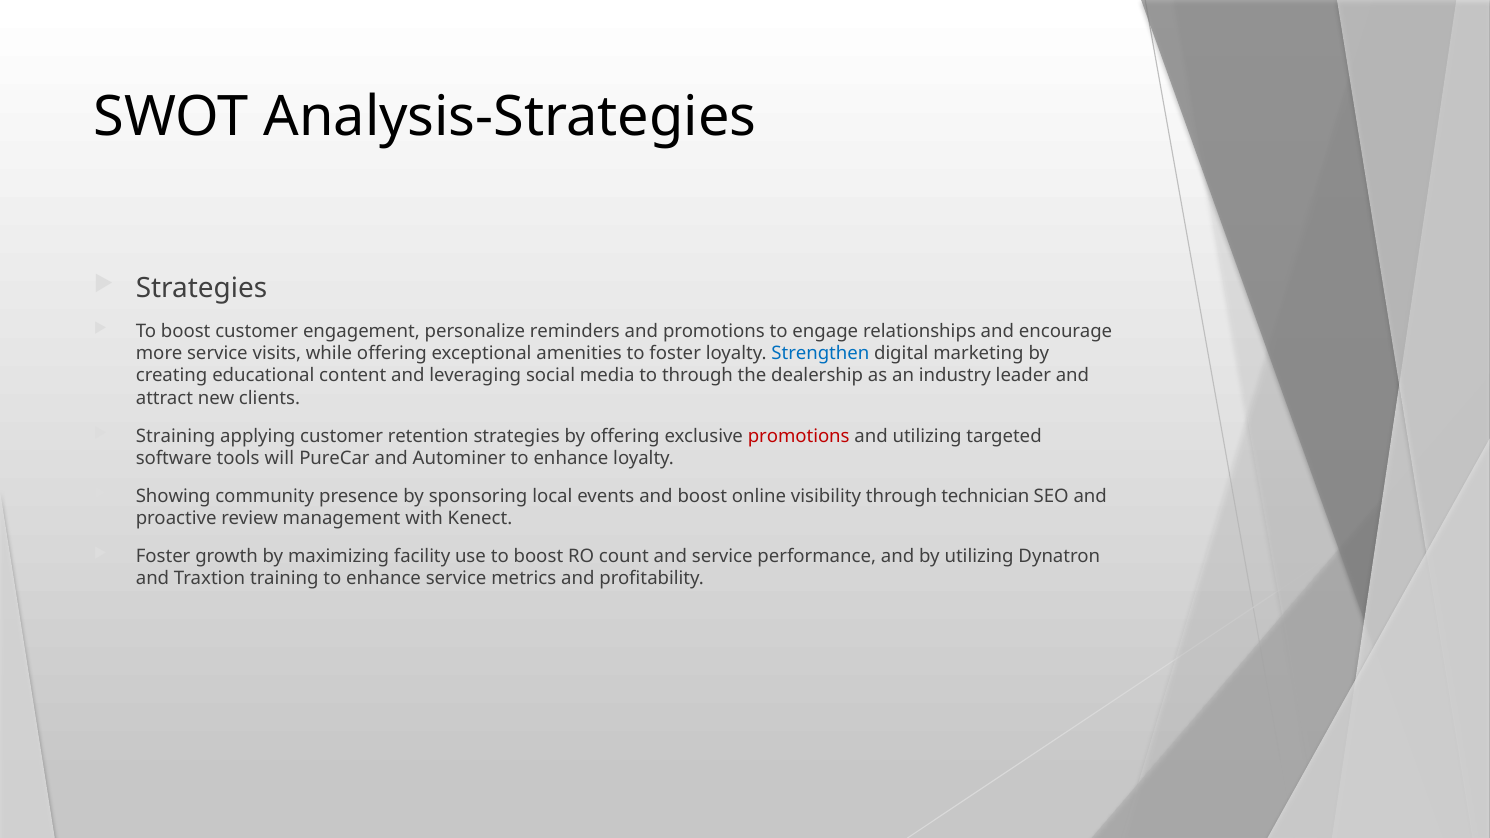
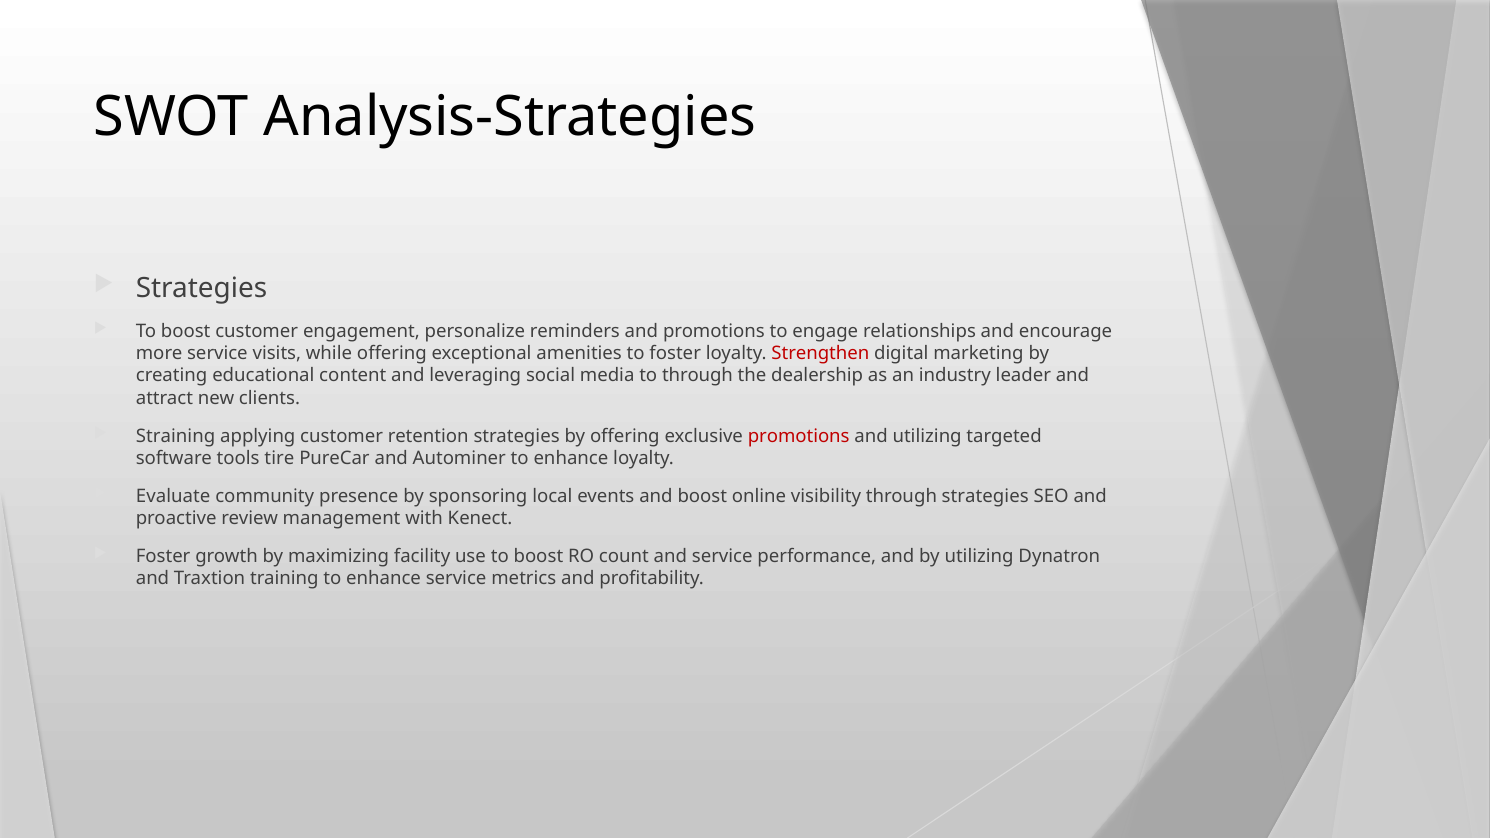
Strengthen colour: blue -> red
will: will -> tire
Showing: Showing -> Evaluate
through technician: technician -> strategies
